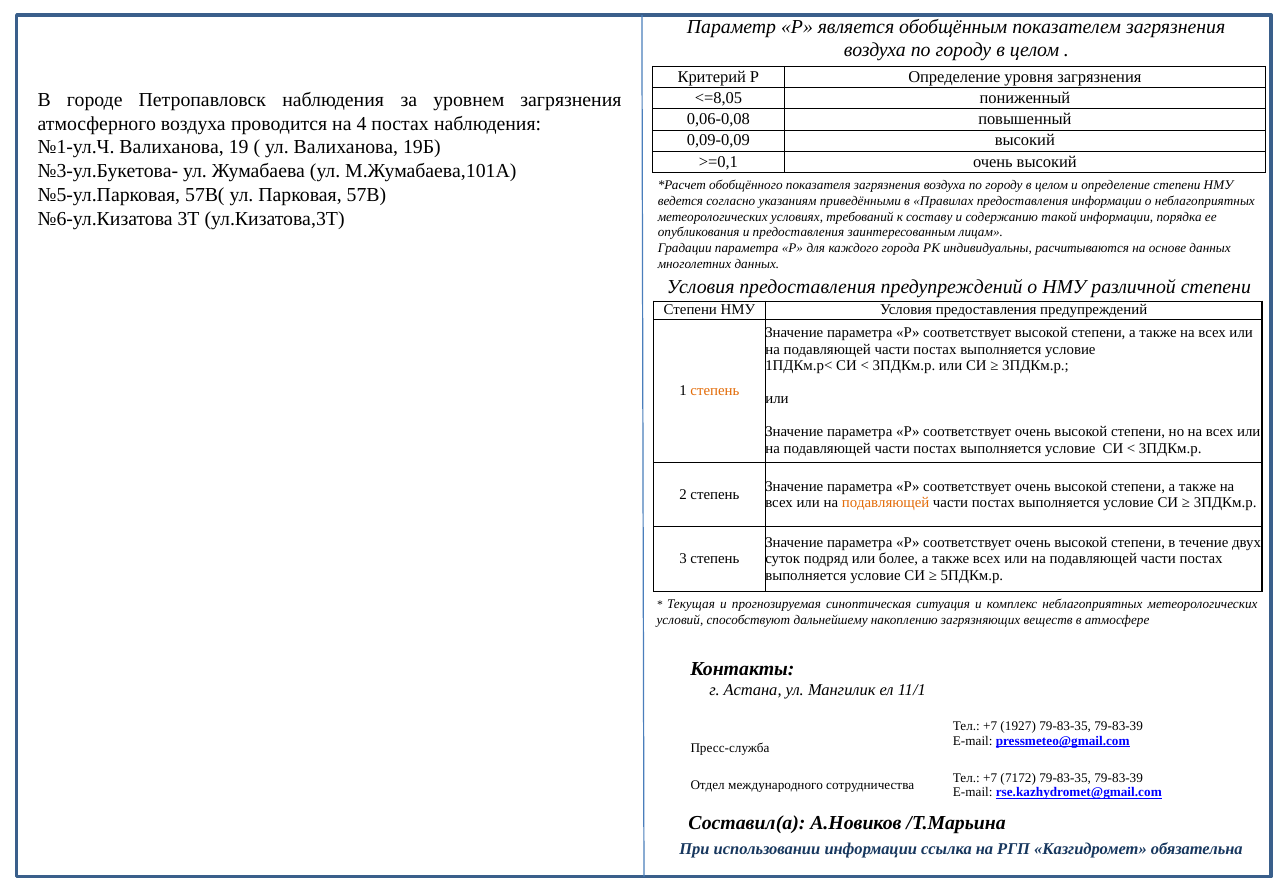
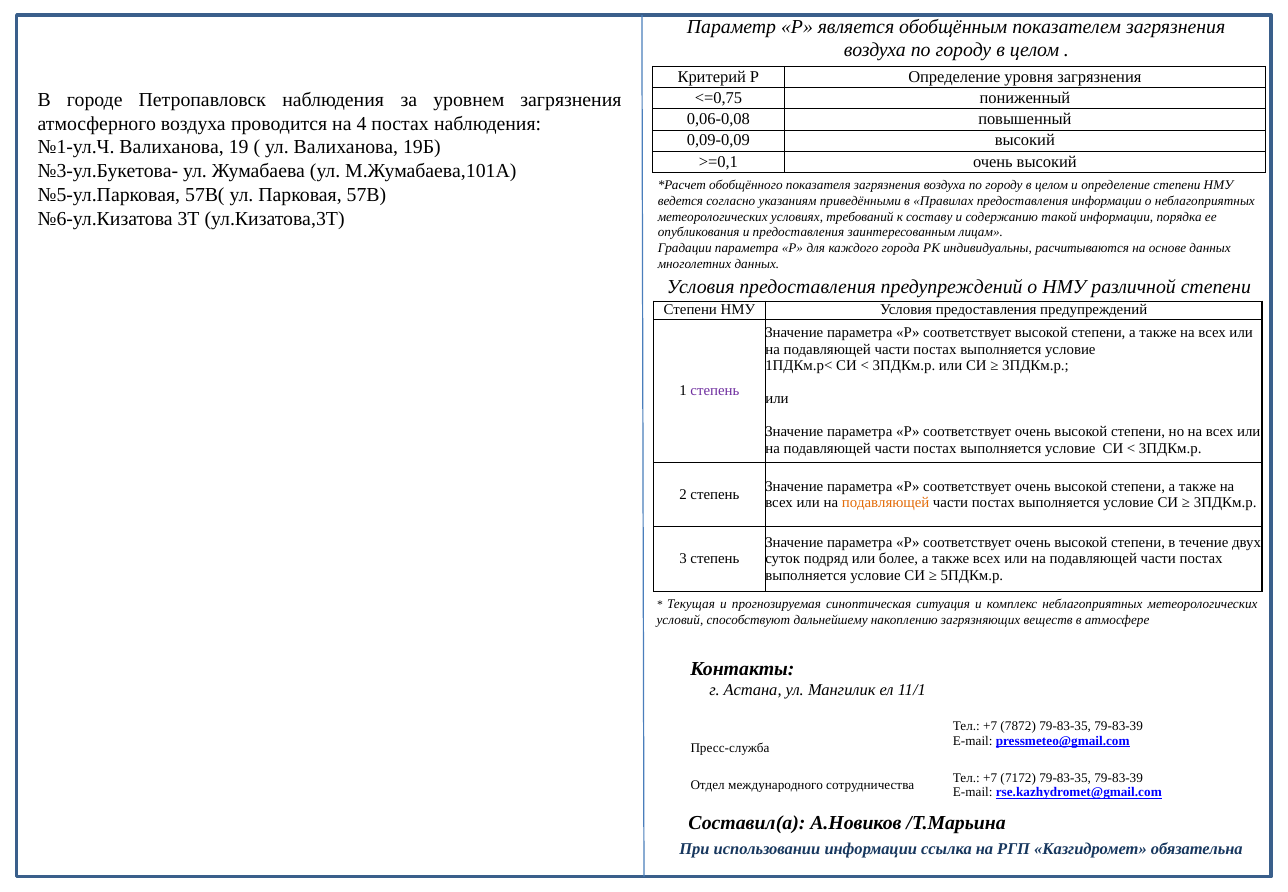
<=8,05: <=8,05 -> <=0,75
степень at (715, 390) colour: orange -> purple
1927: 1927 -> 7872
